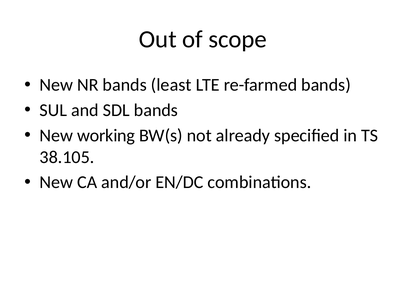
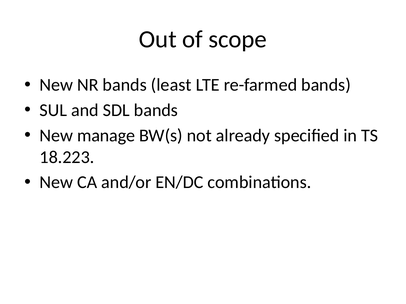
working: working -> manage
38.105: 38.105 -> 18.223
